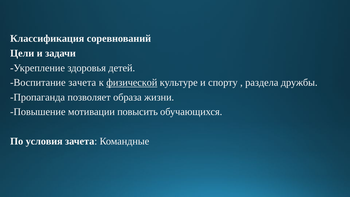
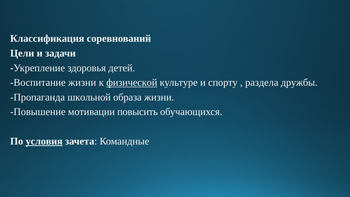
Воспитание зачета: зачета -> жизни
позволяет: позволяет -> школьной
условия underline: none -> present
